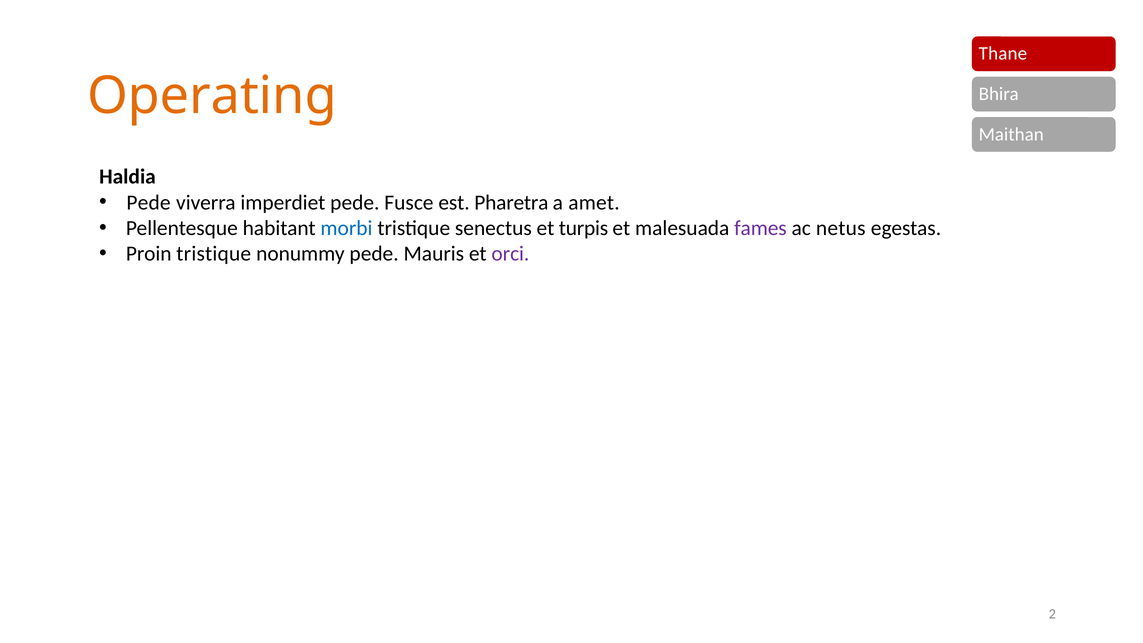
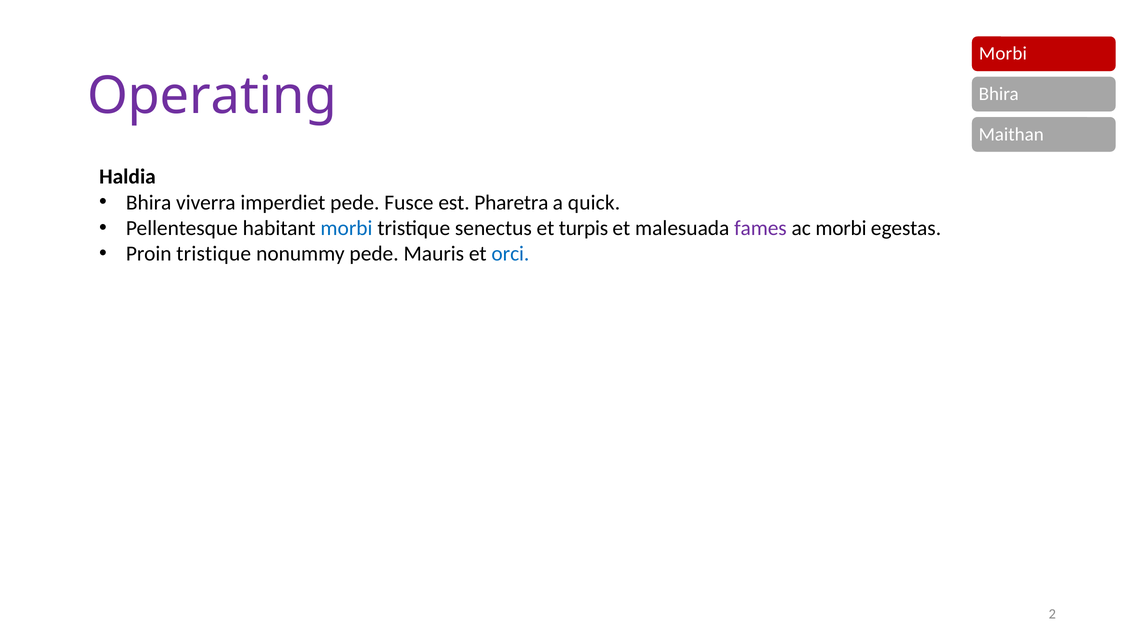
Thane at (1003, 54): Thane -> Morbi
Operating colour: orange -> purple
Pede at (149, 202): Pede -> Bhira
amet: amet -> quick
ac netus: netus -> morbi
orci colour: purple -> blue
